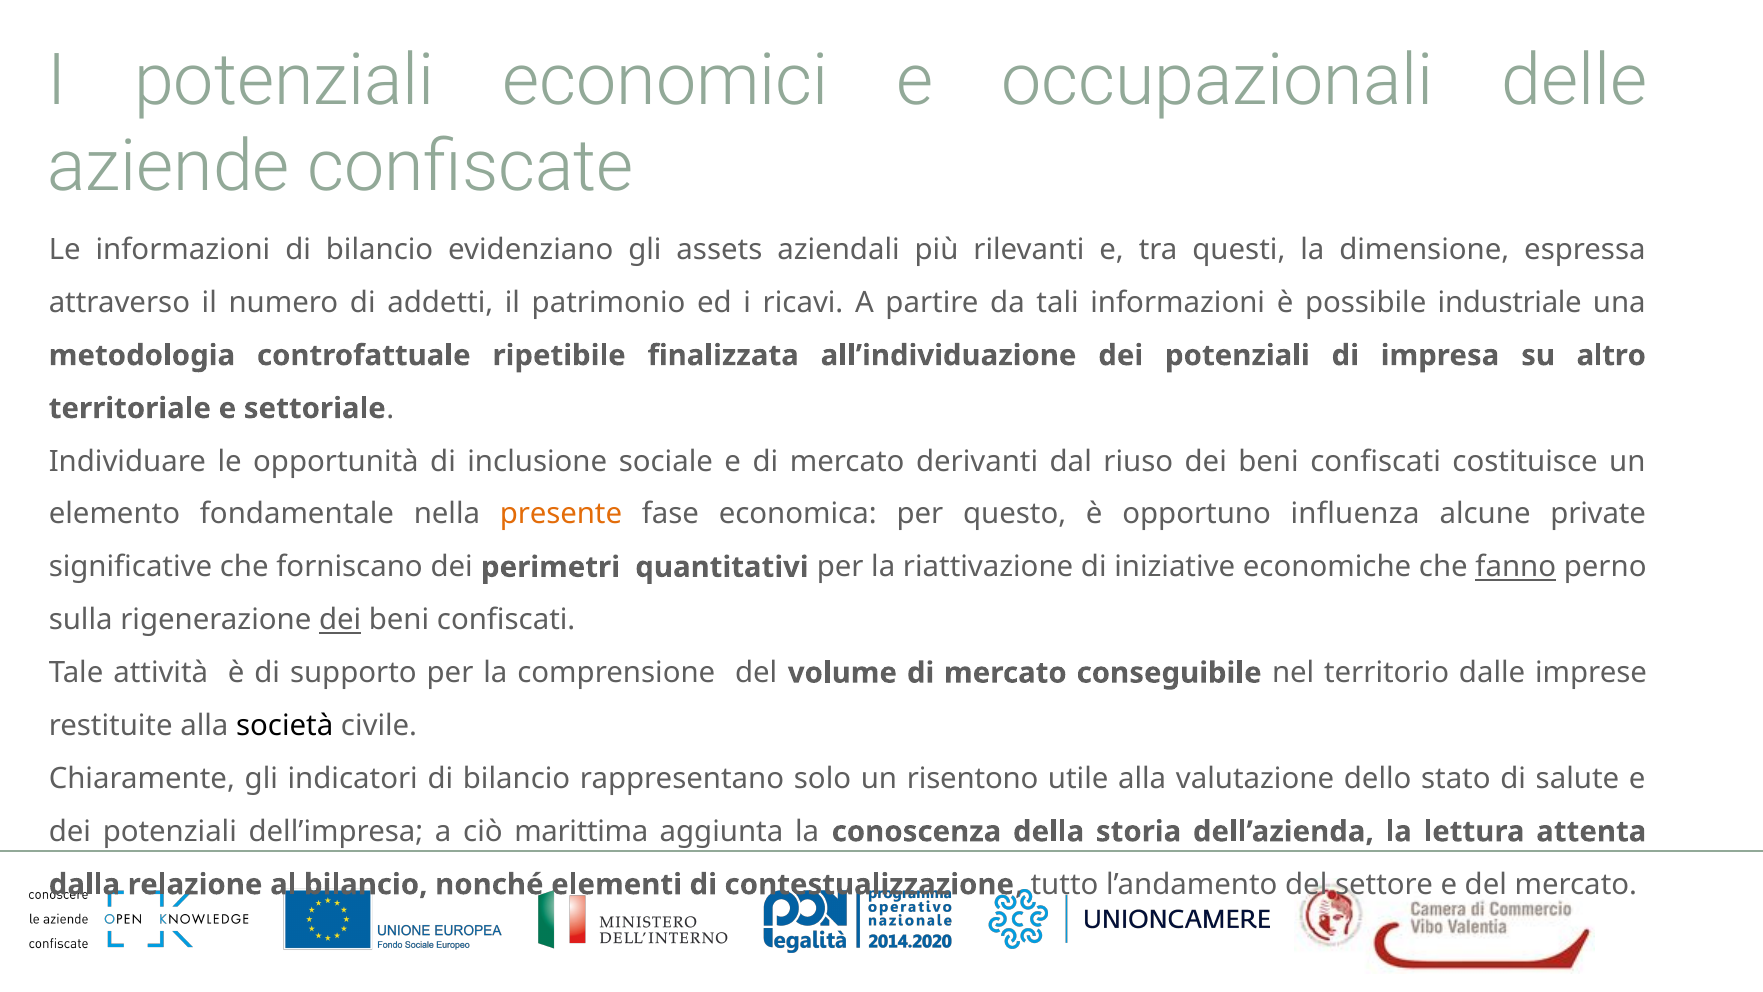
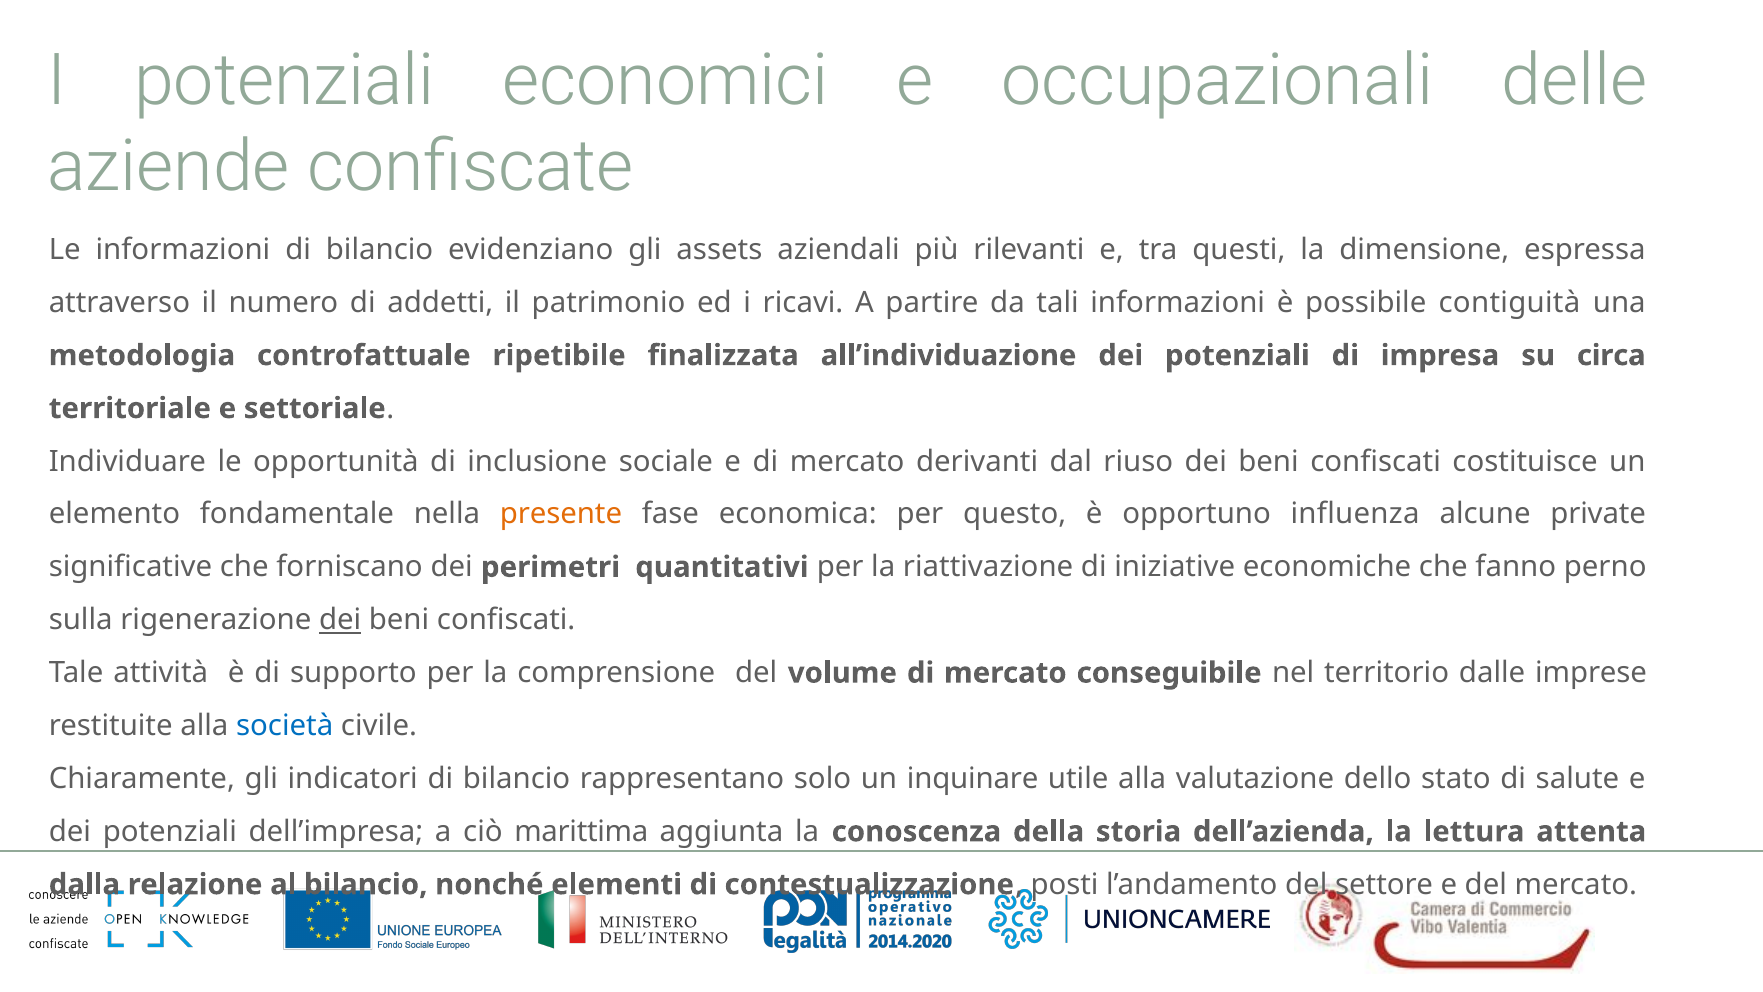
industriale: industriale -> contiguità
altro: altro -> circa
fanno underline: present -> none
società colour: black -> blue
risentono: risentono -> inquinare
tutto: tutto -> posti
